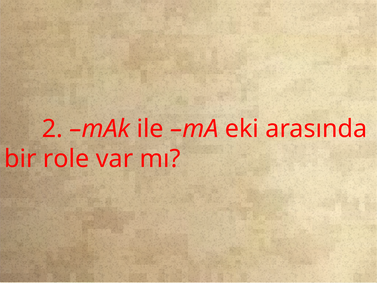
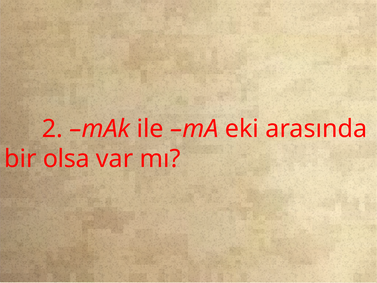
role: role -> olsa
